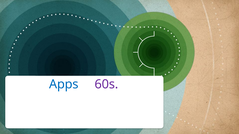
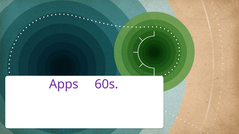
Apps colour: blue -> purple
